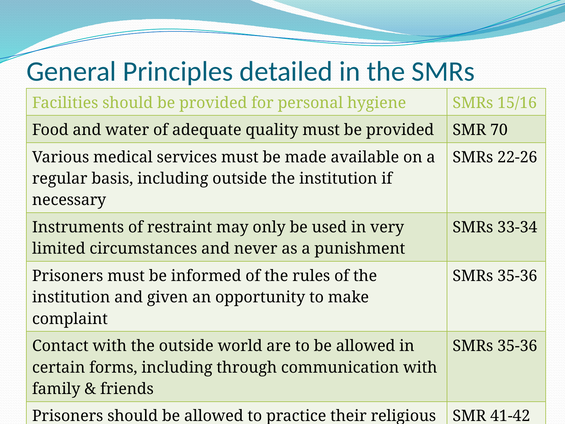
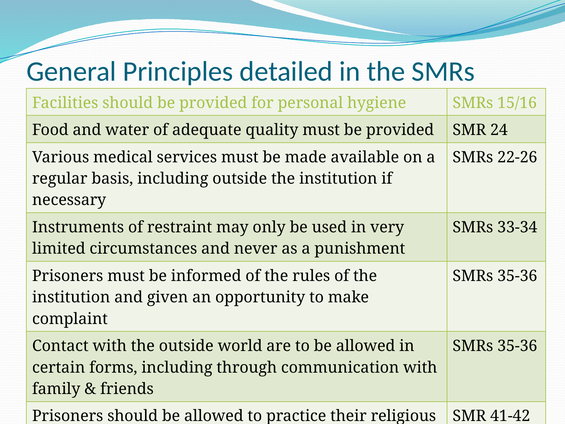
70: 70 -> 24
